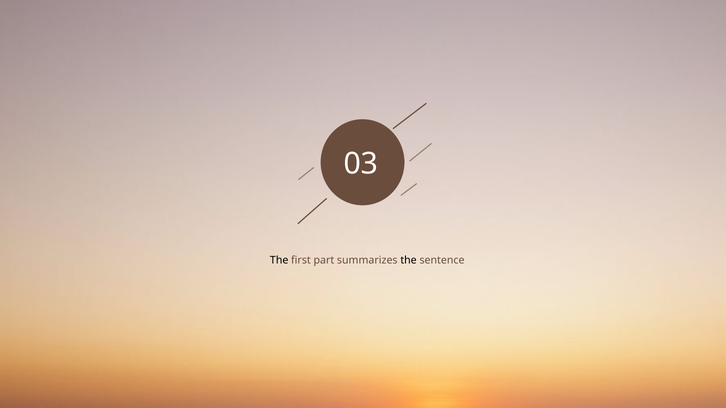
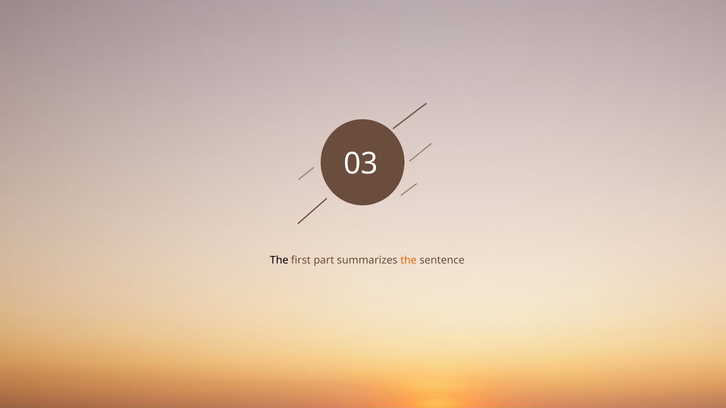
the at (409, 261) colour: black -> orange
